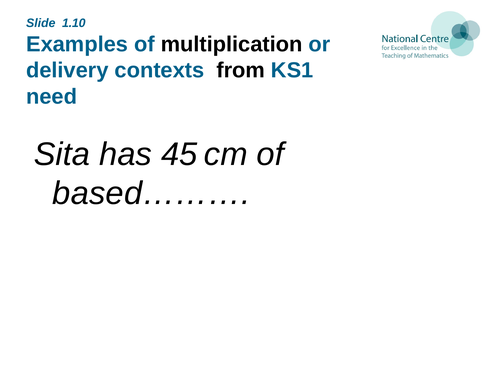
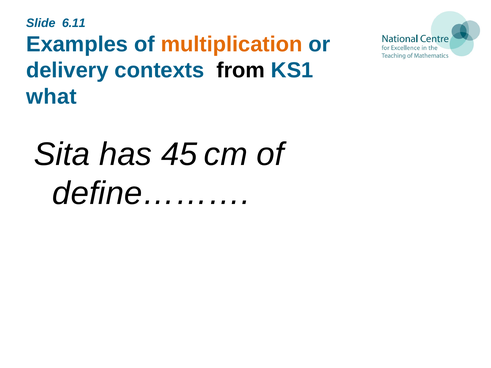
1.10: 1.10 -> 6.11
multiplication colour: black -> orange
need: need -> what
based………: based……… -> define………
